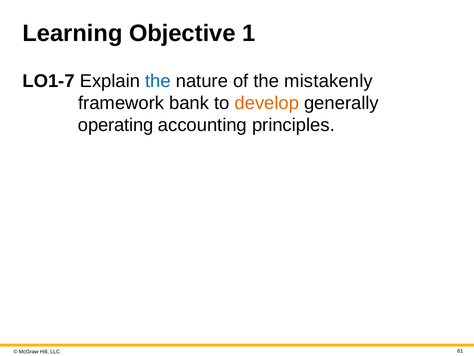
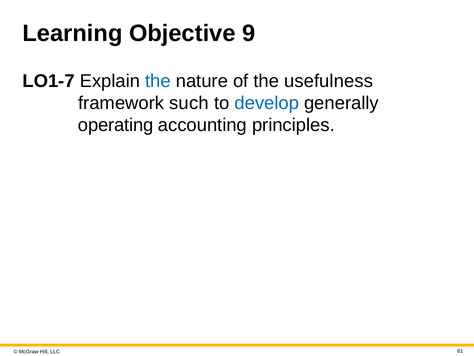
1: 1 -> 9
mistakenly: mistakenly -> usefulness
bank: bank -> such
develop colour: orange -> blue
